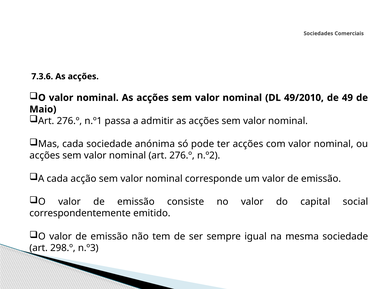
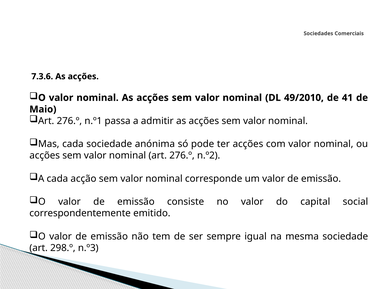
49: 49 -> 41
